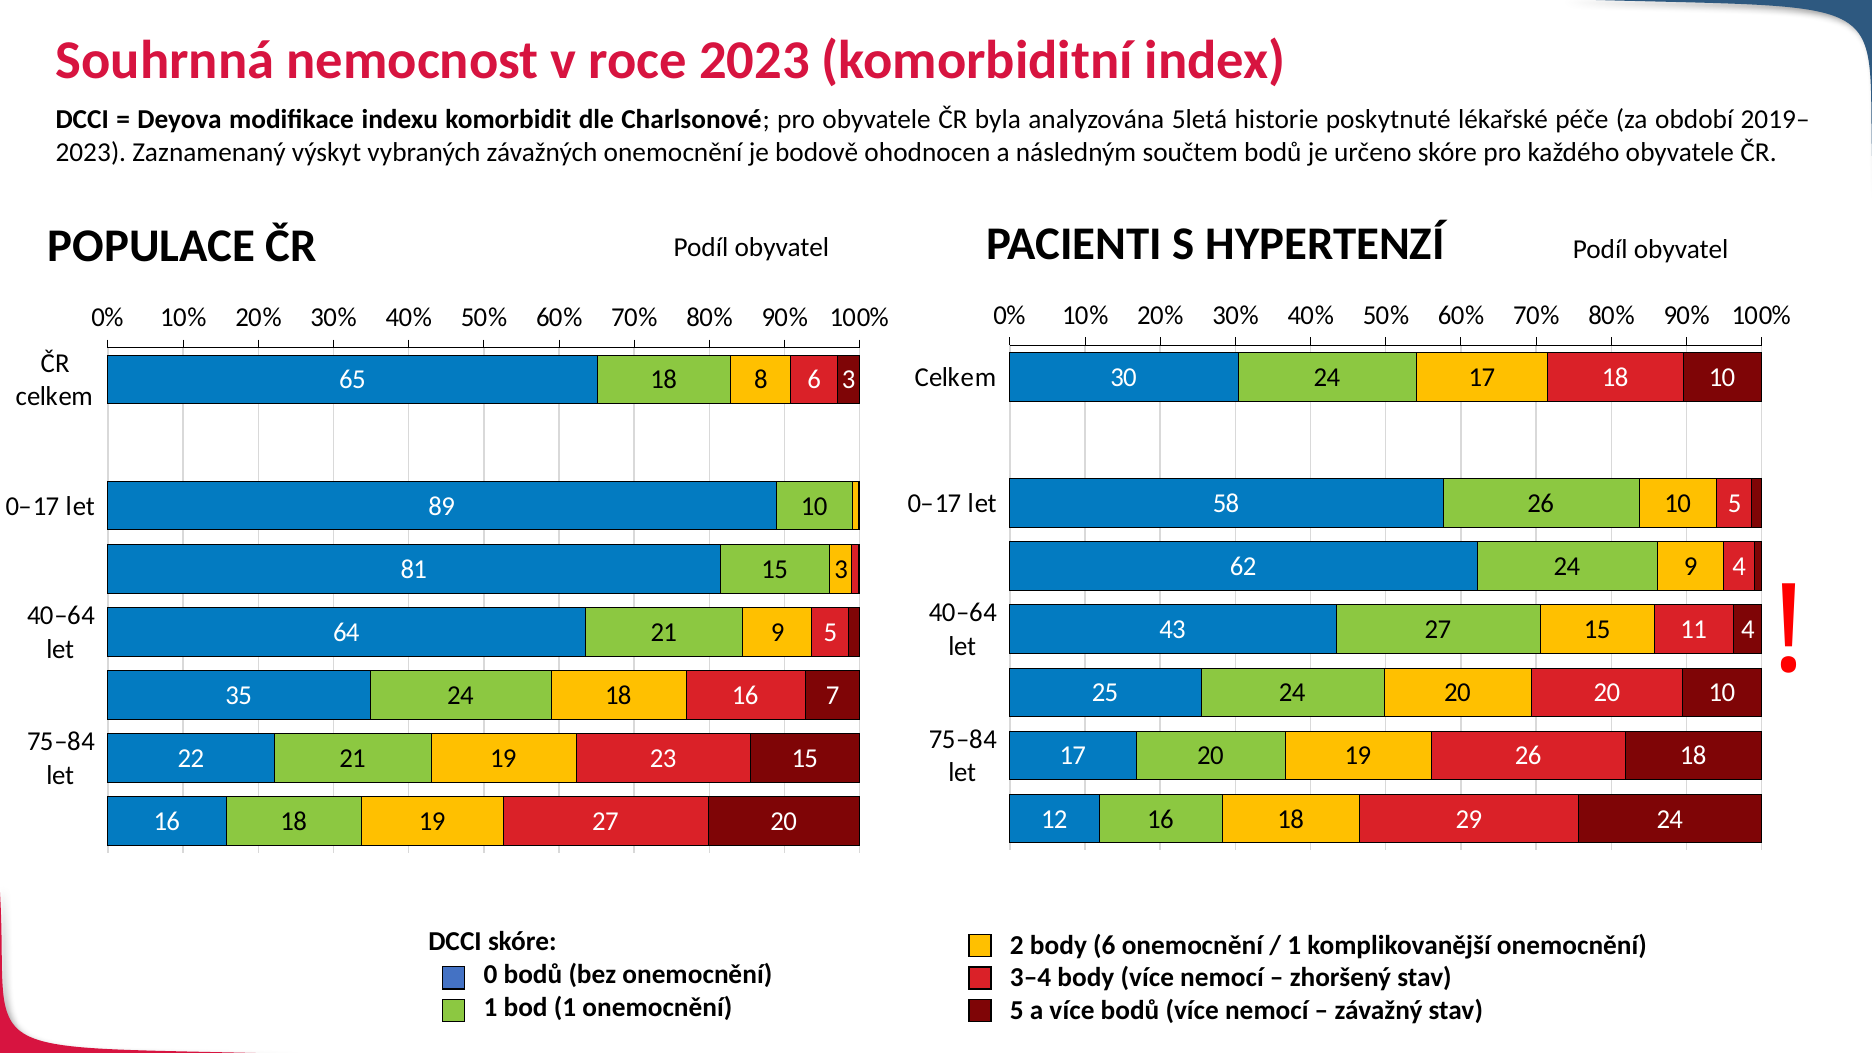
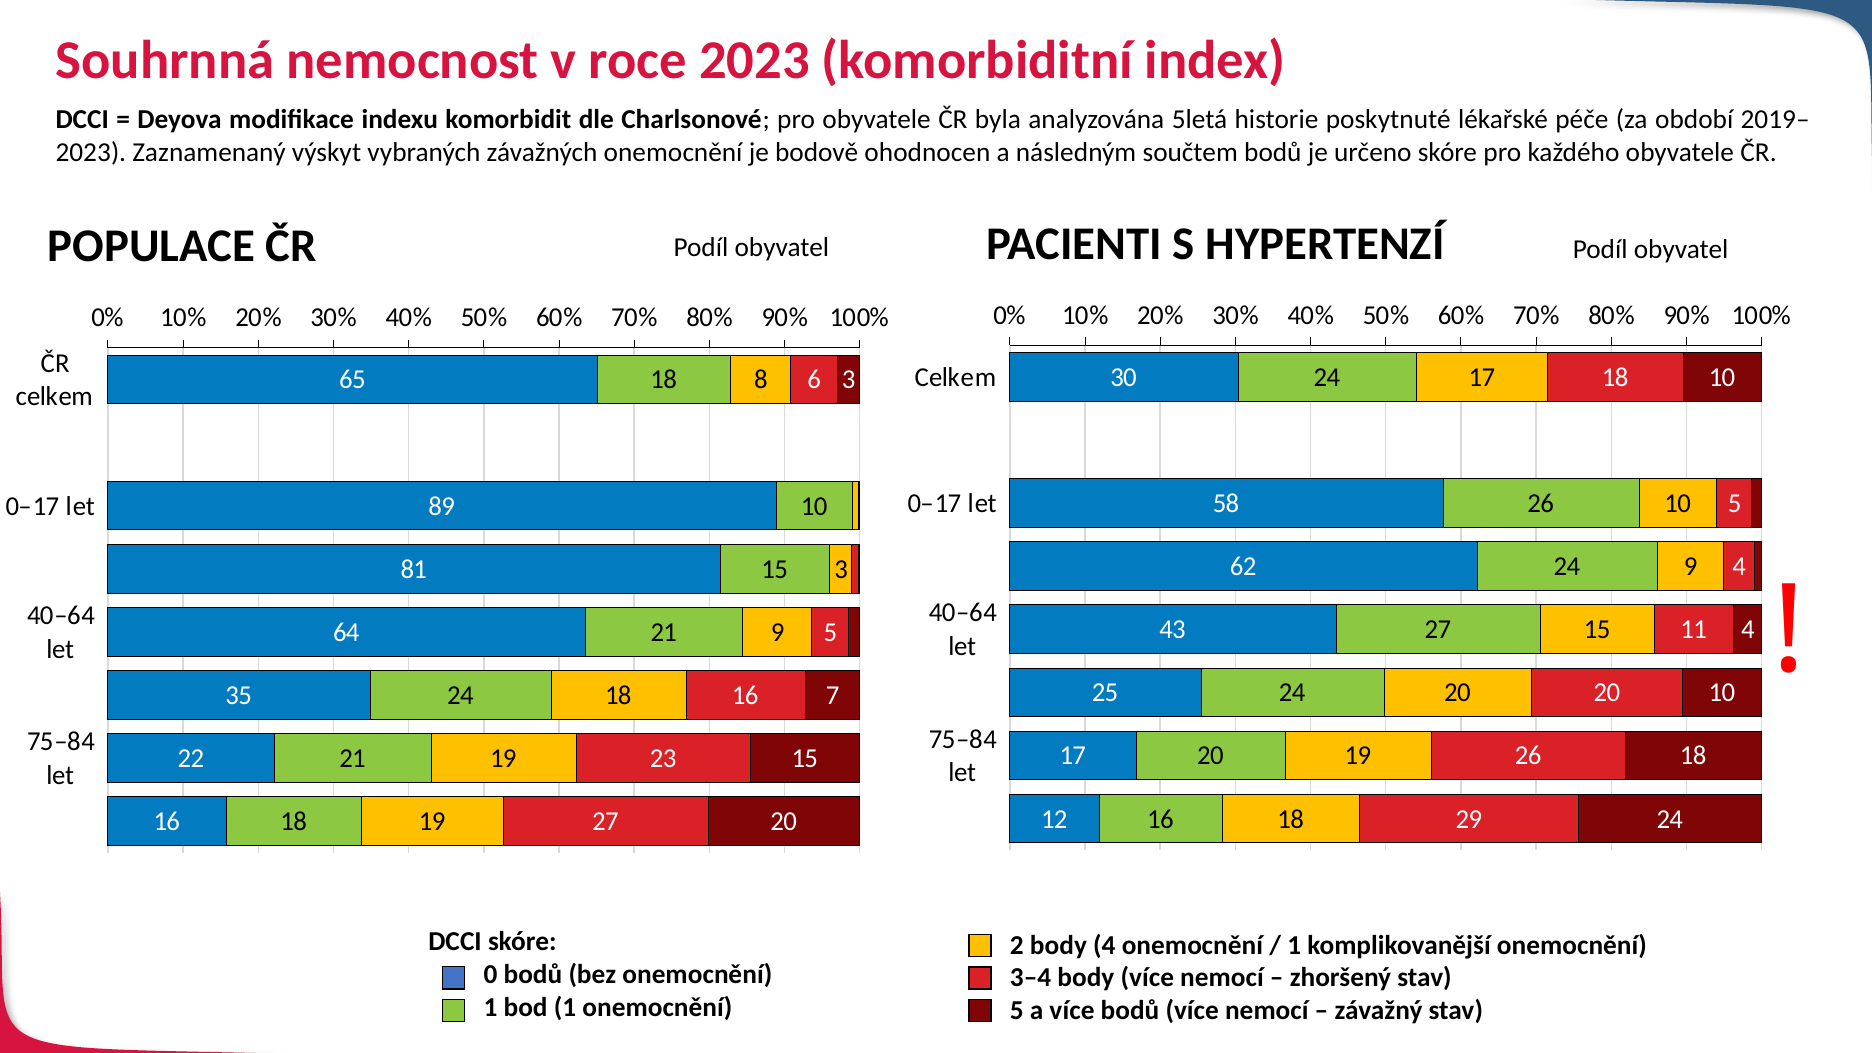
body 6: 6 -> 4
